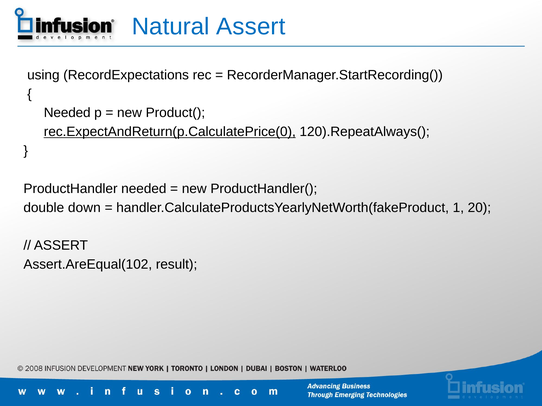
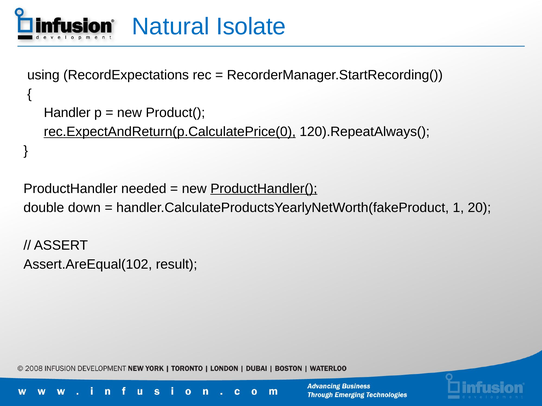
Natural Assert: Assert -> Isolate
Needed at (67, 113): Needed -> Handler
ProductHandler( underline: none -> present
